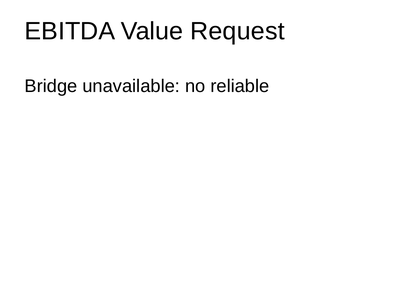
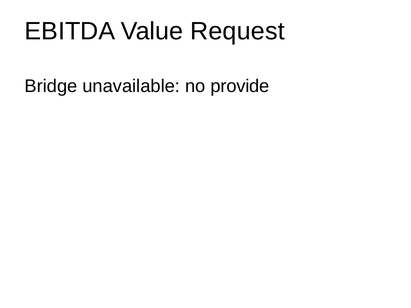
reliable: reliable -> provide
